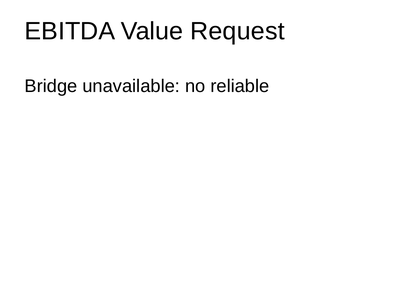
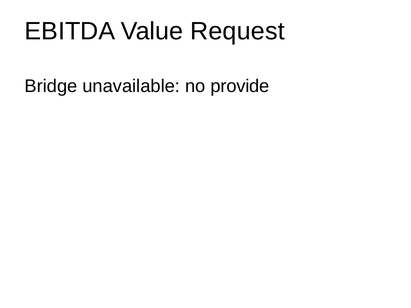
reliable: reliable -> provide
